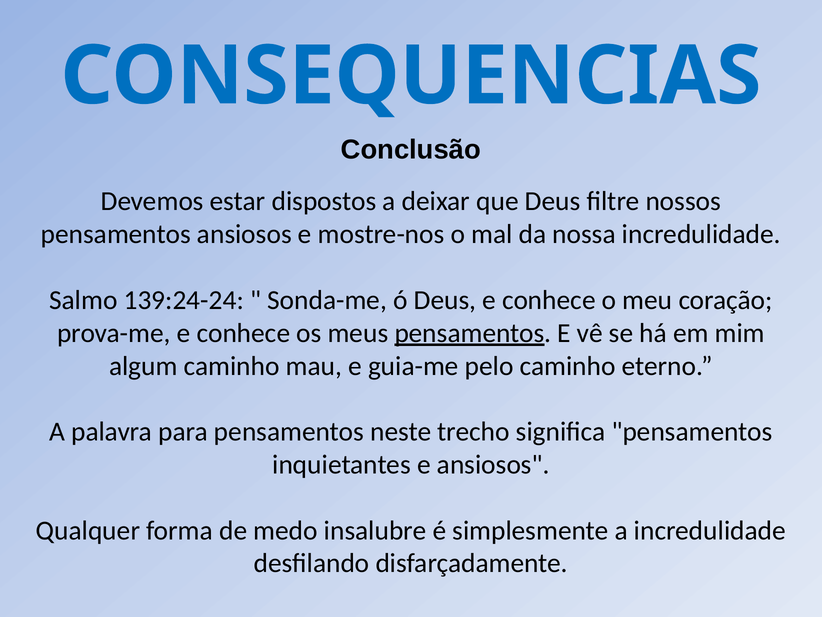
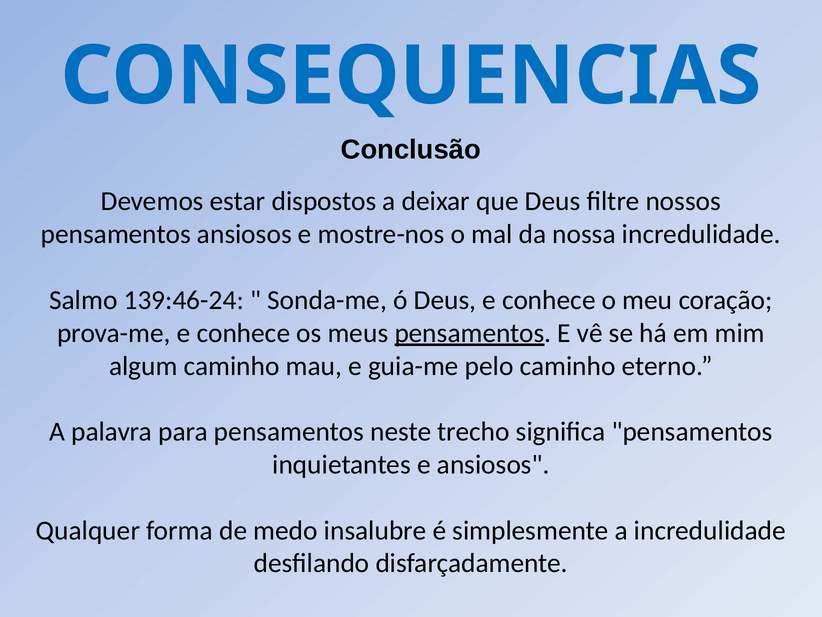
139:24-24: 139:24-24 -> 139:46-24
